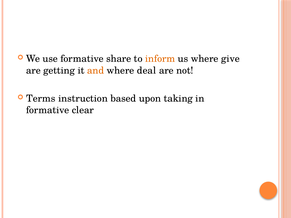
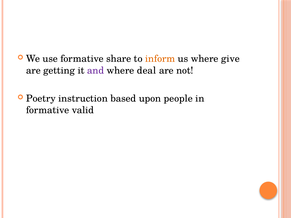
and colour: orange -> purple
Terms: Terms -> Poetry
taking: taking -> people
clear: clear -> valid
